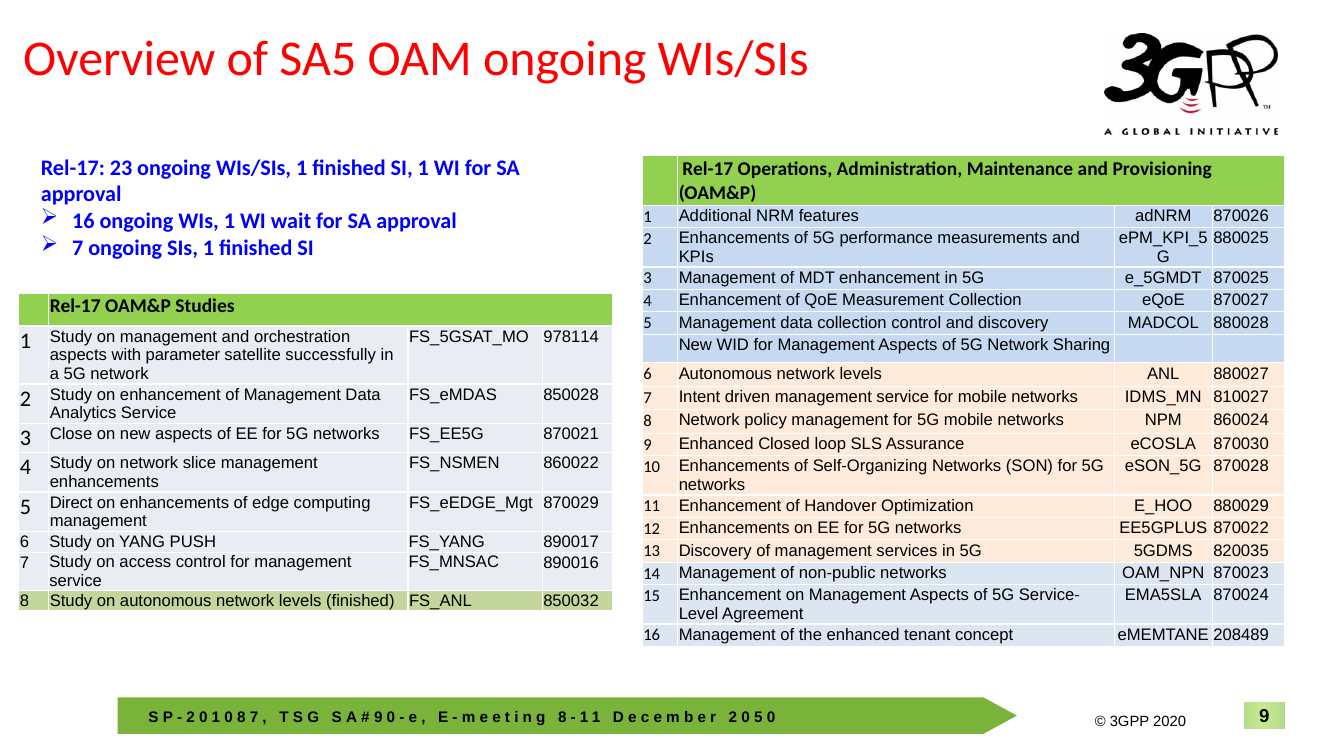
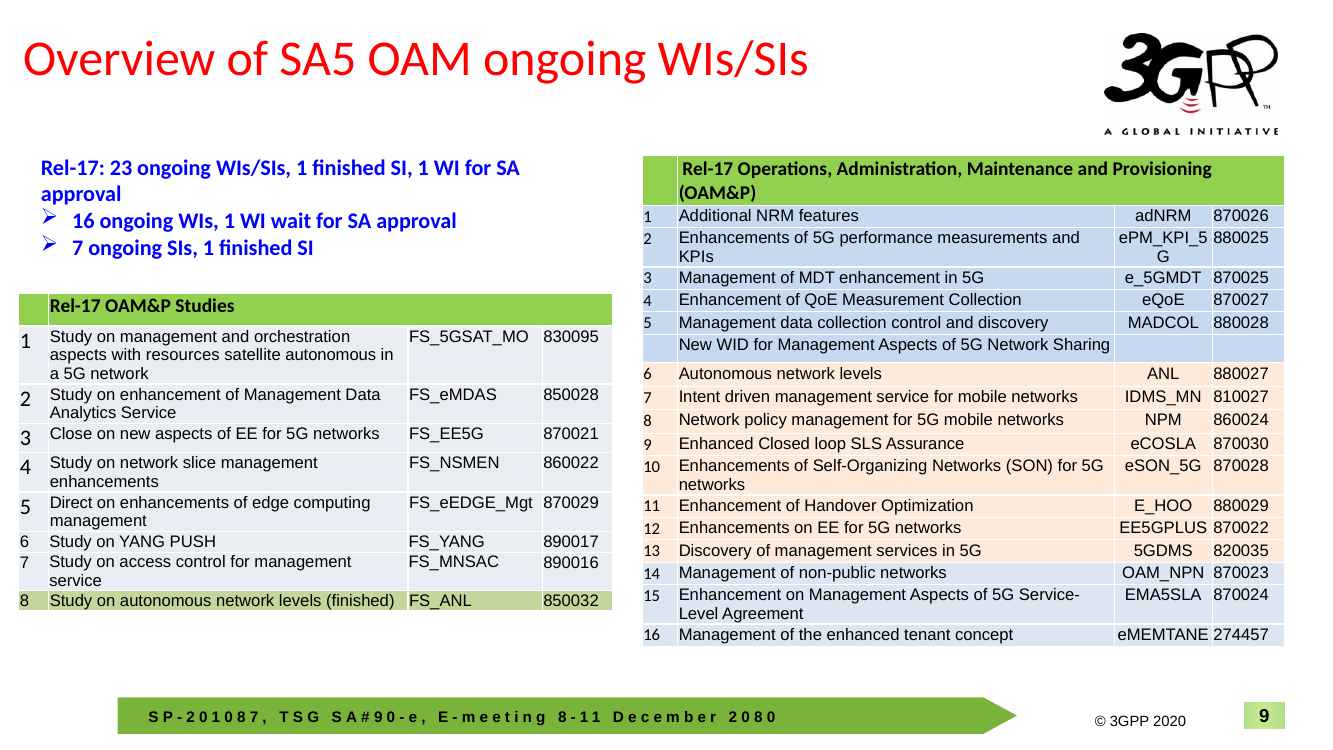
978114: 978114 -> 830095
parameter: parameter -> resources
satellite successfully: successfully -> autonomous
208489: 208489 -> 274457
5 at (758, 717): 5 -> 8
